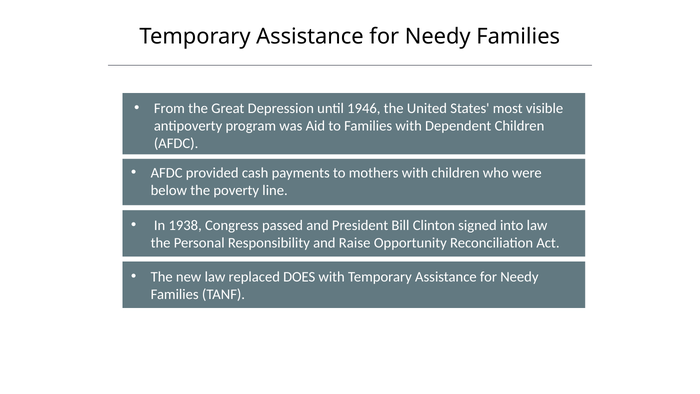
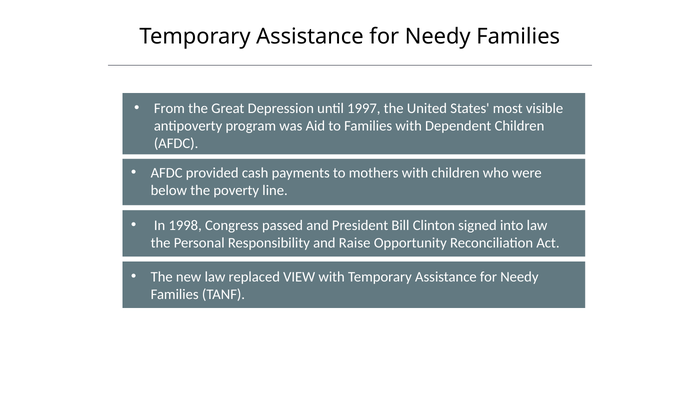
1946: 1946 -> 1997
1938: 1938 -> 1998
DOES: DOES -> VIEW
